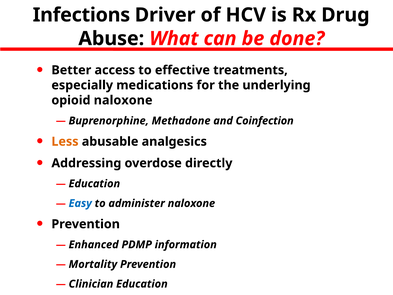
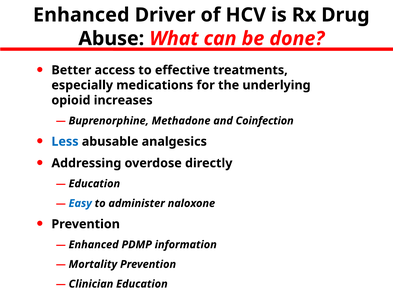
Infections at (81, 15): Infections -> Enhanced
opioid naloxone: naloxone -> increases
Less colour: orange -> blue
